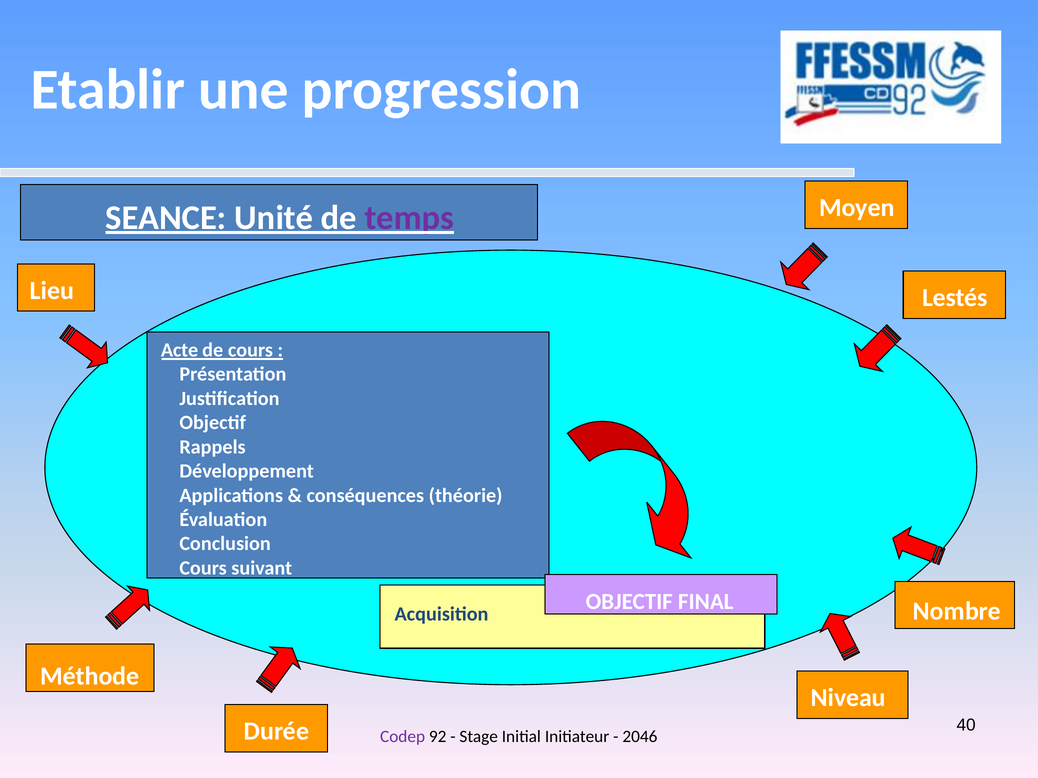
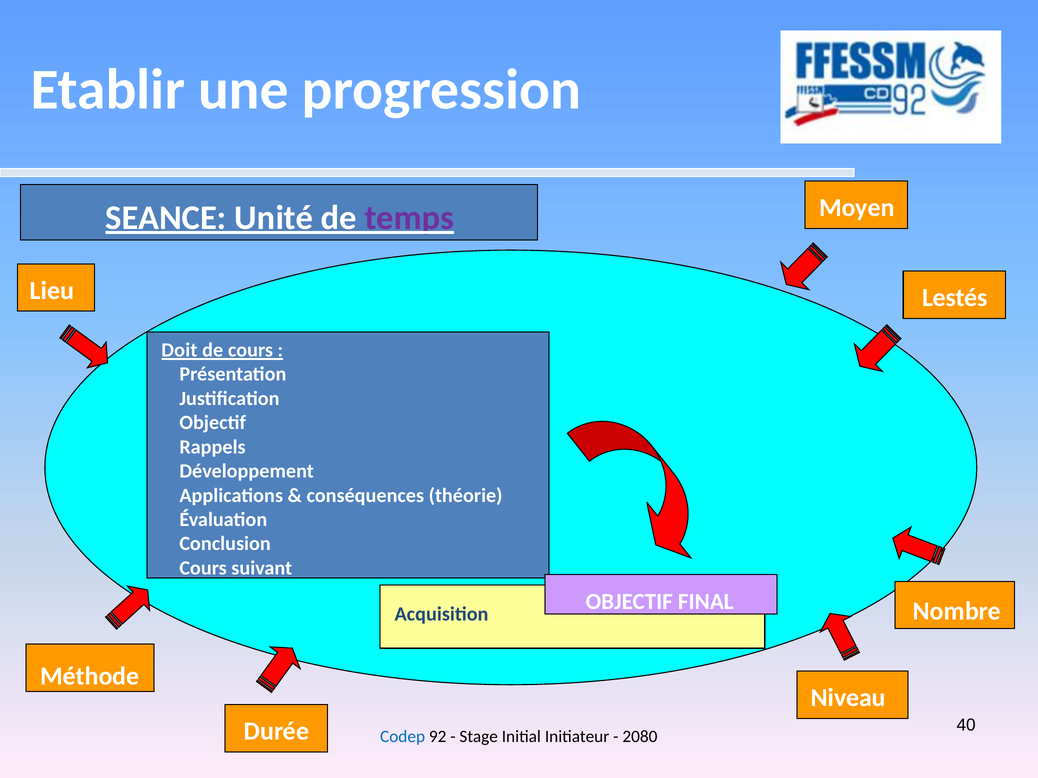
Acte: Acte -> Doit
Codep colour: purple -> blue
2046: 2046 -> 2080
